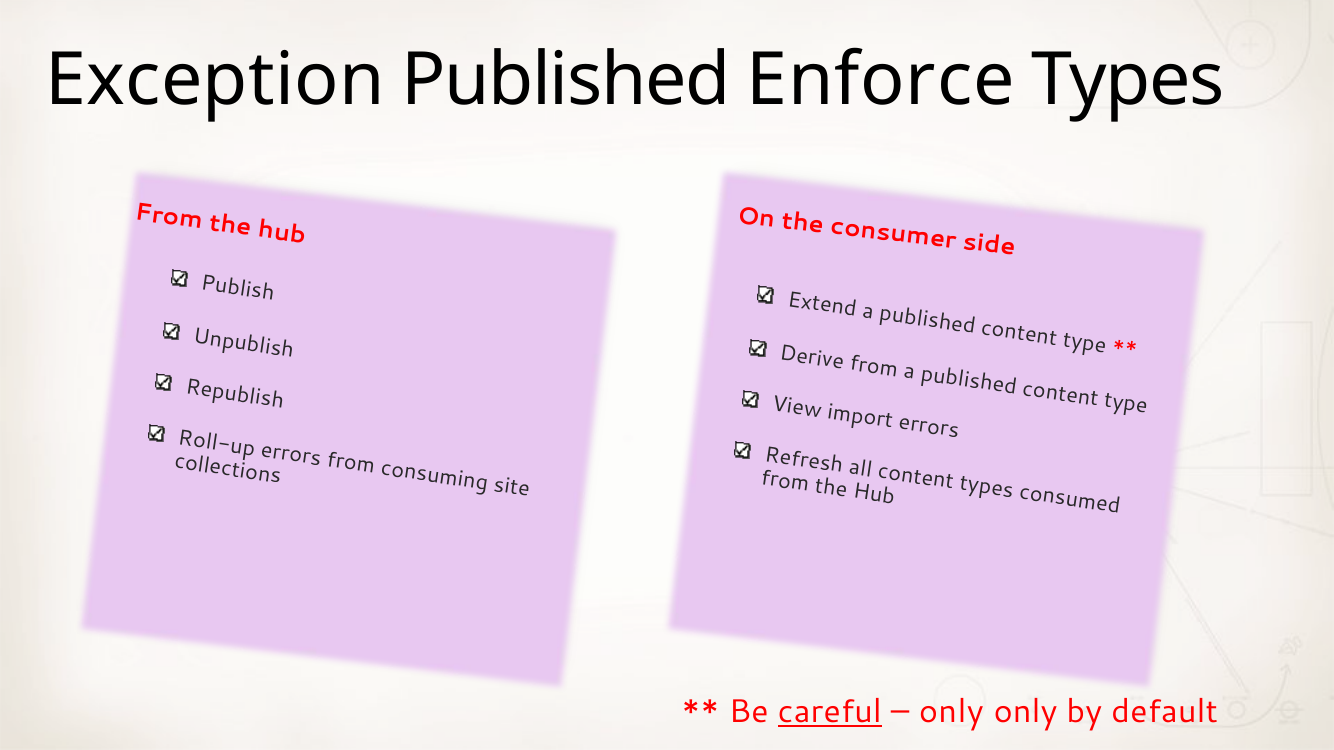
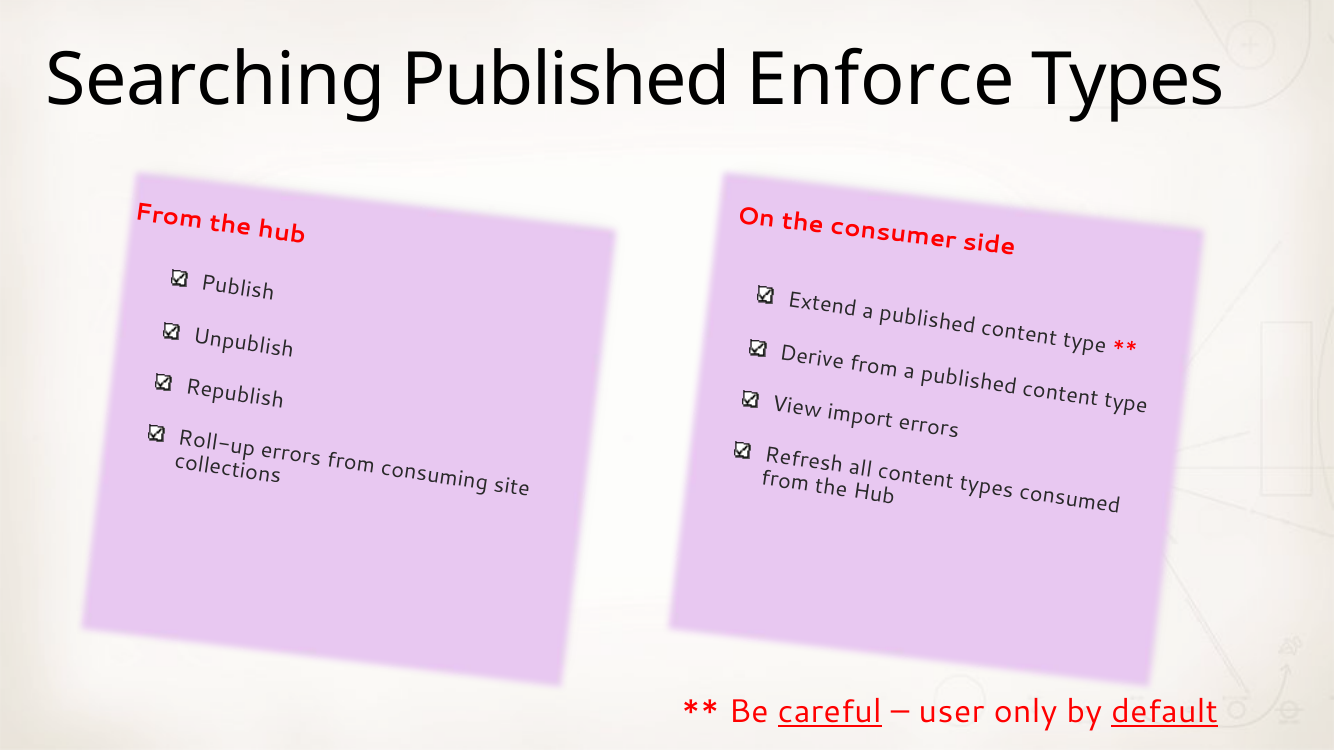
Exception: Exception -> Searching
only at (951, 712): only -> user
default underline: none -> present
